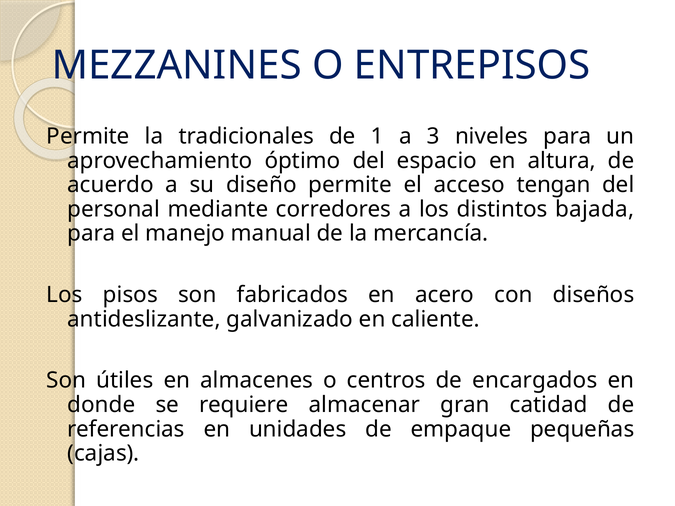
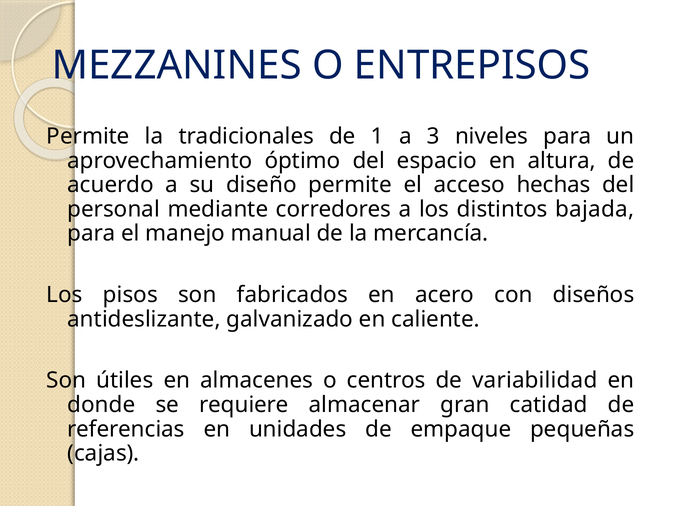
tengan: tengan -> hechas
encargados: encargados -> variabilidad
